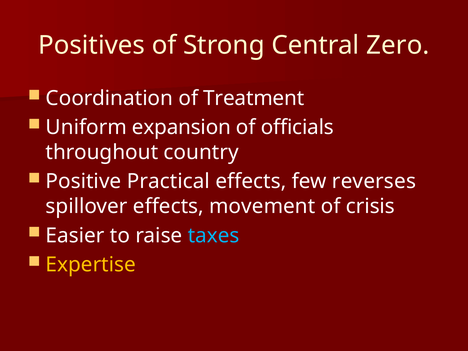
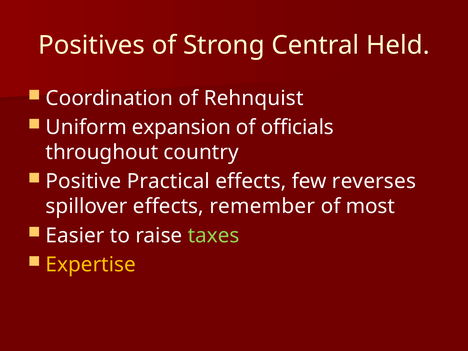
Zero: Zero -> Held
Treatment: Treatment -> Rehnquist
movement: movement -> remember
crisis: crisis -> most
taxes colour: light blue -> light green
